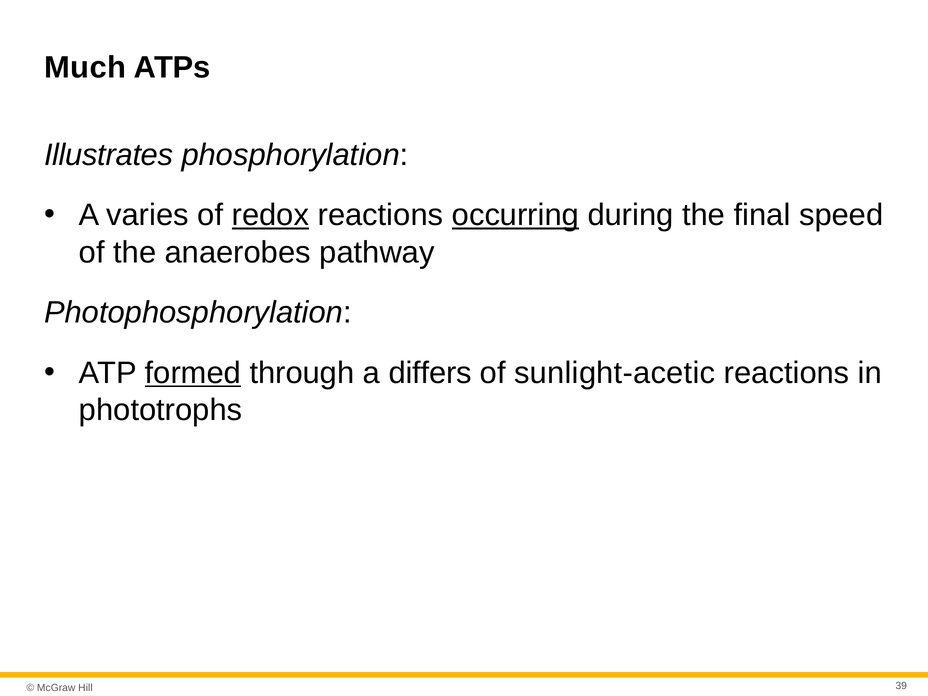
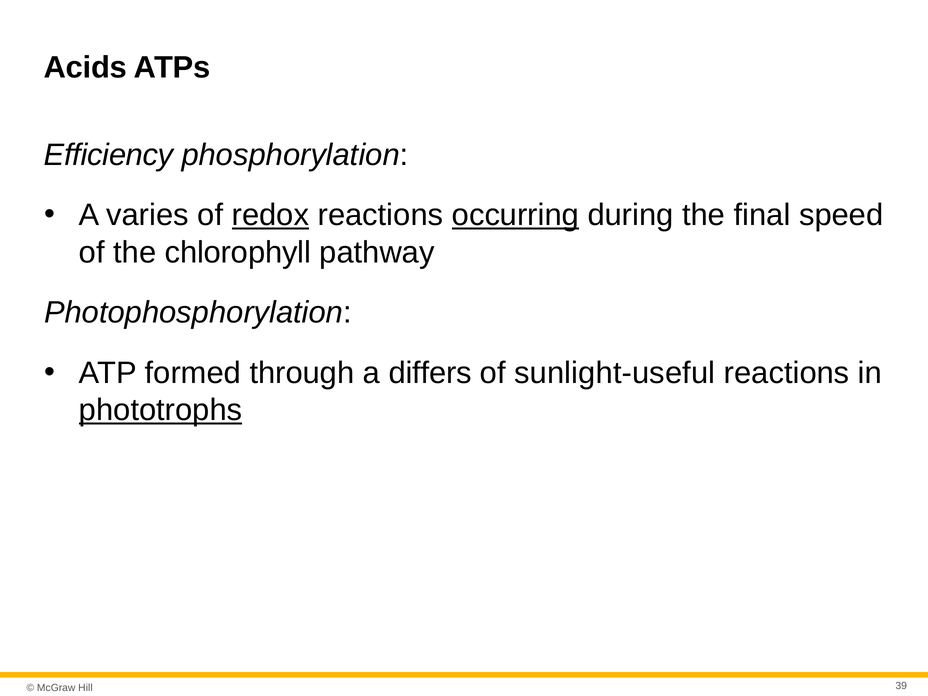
Much: Much -> Acids
Illustrates: Illustrates -> Efficiency
anaerobes: anaerobes -> chlorophyll
formed underline: present -> none
sunlight-acetic: sunlight-acetic -> sunlight-useful
phototrophs underline: none -> present
